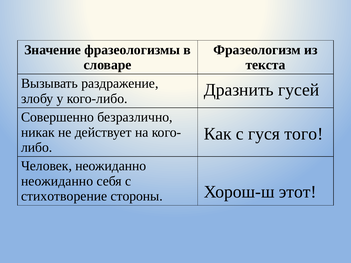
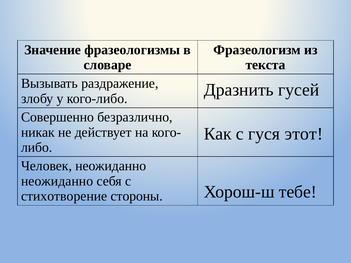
того: того -> этот
этот: этот -> тебе
